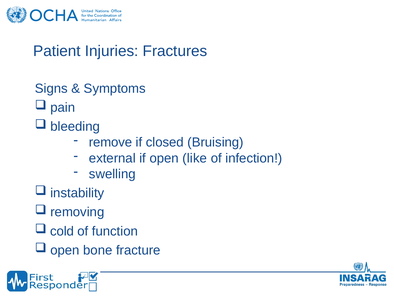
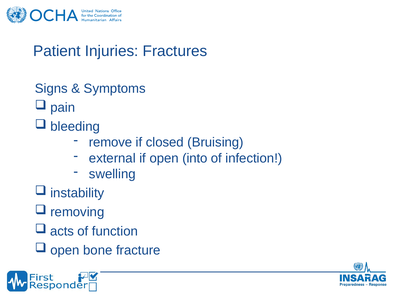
like: like -> into
cold: cold -> acts
